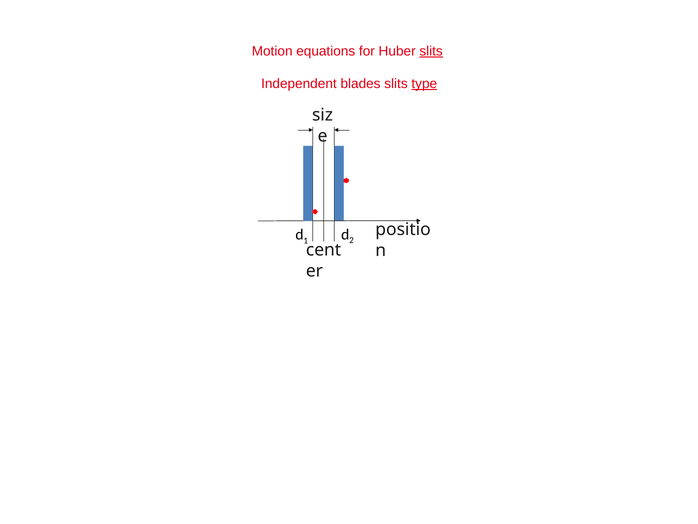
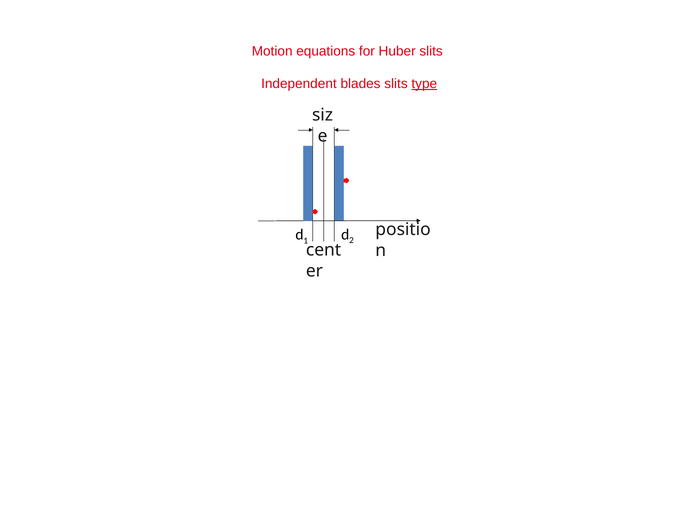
slits at (431, 51) underline: present -> none
